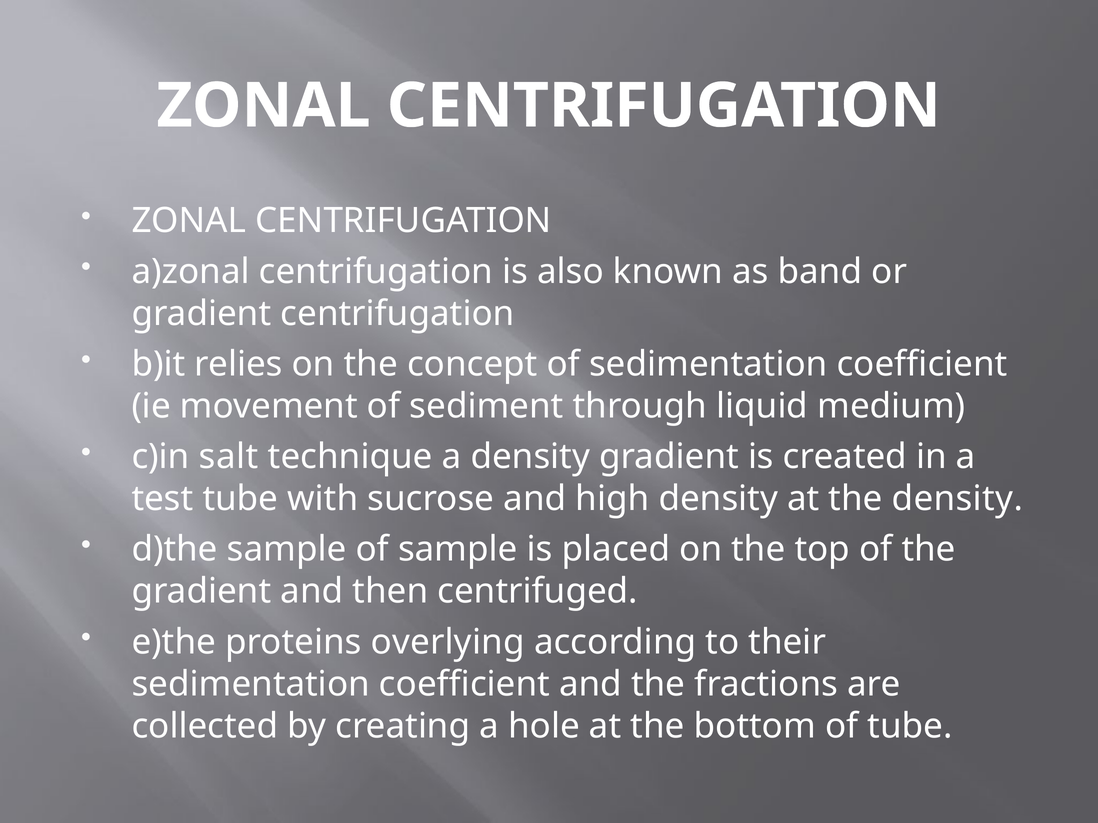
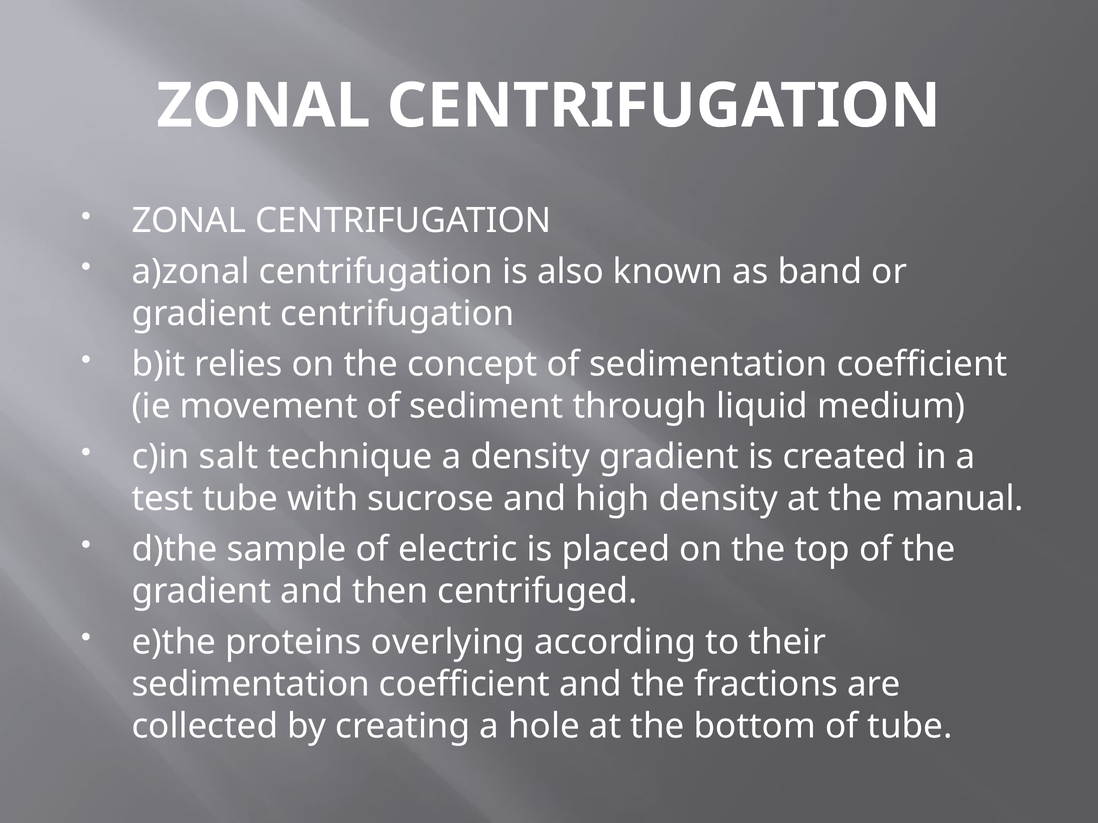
the density: density -> manual
of sample: sample -> electric
